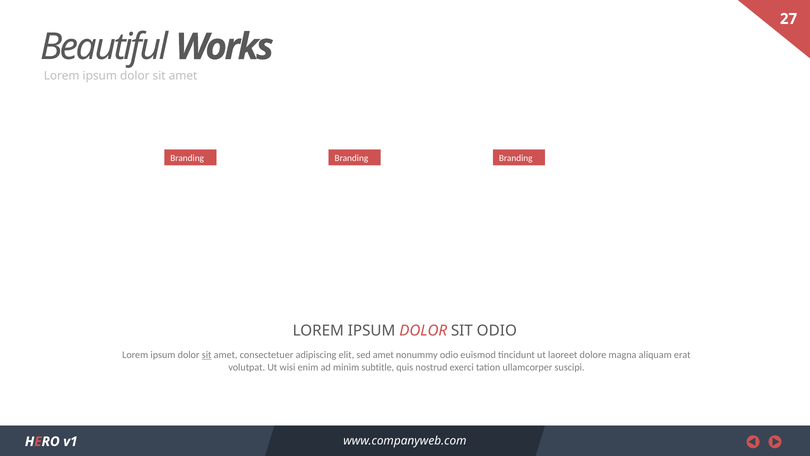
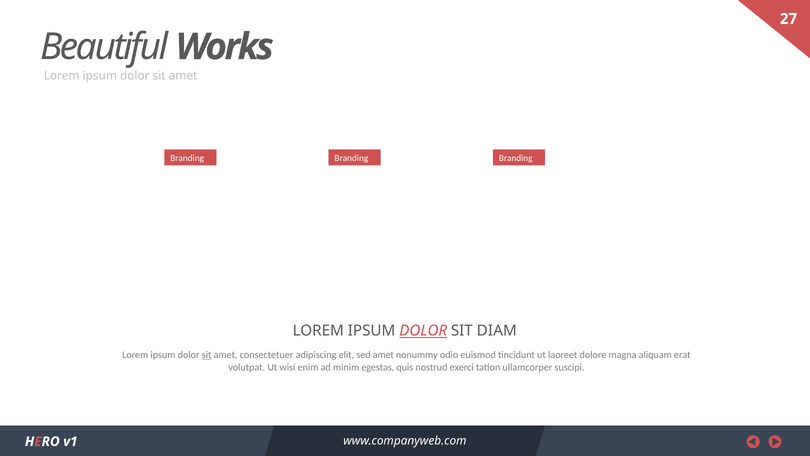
DOLOR at (423, 331) underline: none -> present
SIT ODIO: ODIO -> DIAM
subtitle: subtitle -> egestas
